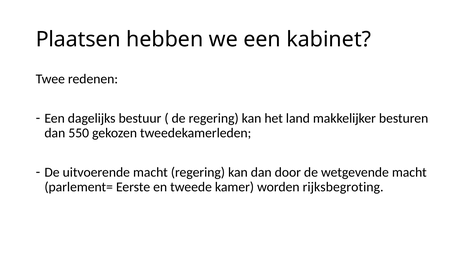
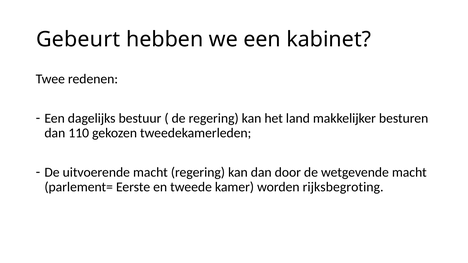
Plaatsen: Plaatsen -> Gebeurt
550: 550 -> 110
